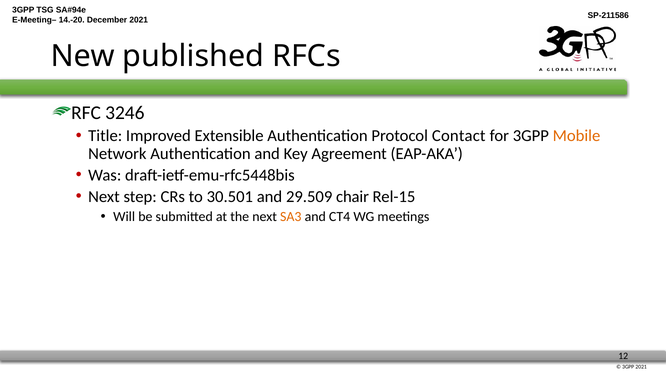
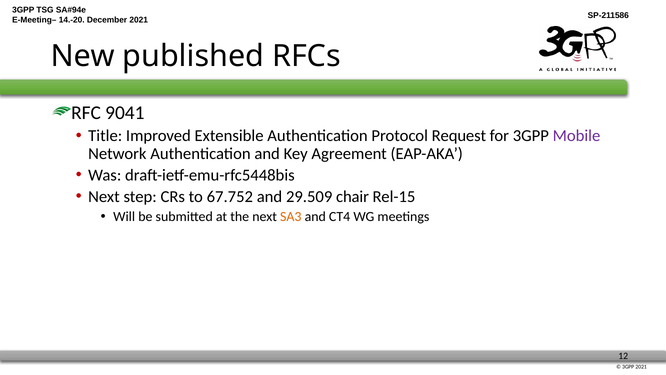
3246: 3246 -> 9041
Contact: Contact -> Request
Mobile colour: orange -> purple
30.501: 30.501 -> 67.752
